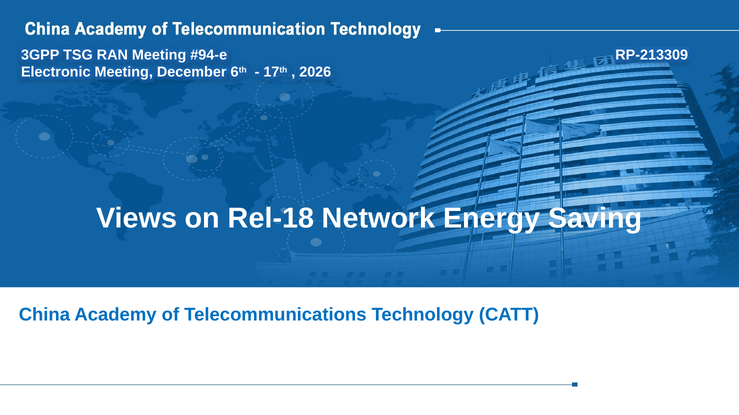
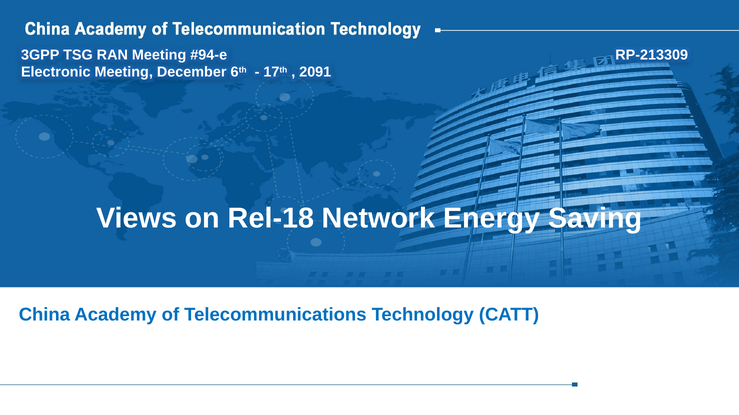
2026: 2026 -> 2091
